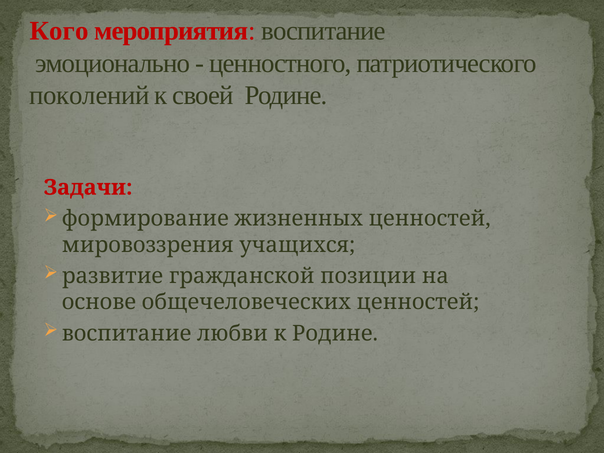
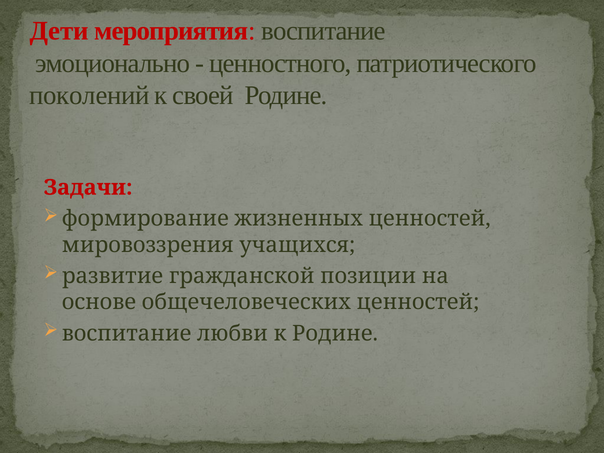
Кого: Кого -> Дети
